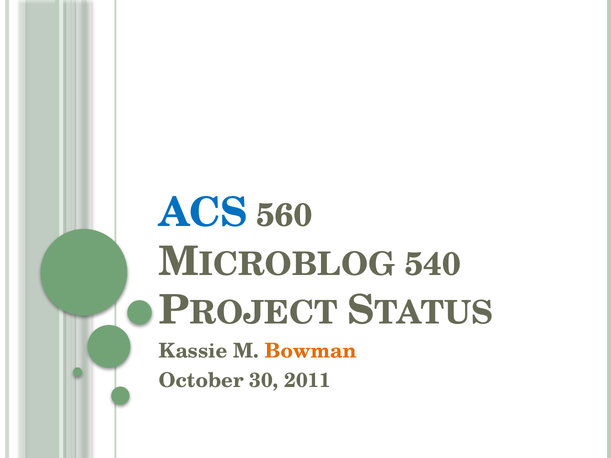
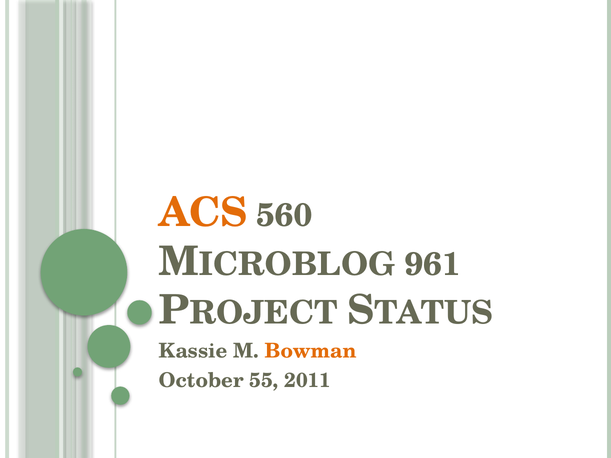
ACS colour: blue -> orange
540: 540 -> 961
30: 30 -> 55
